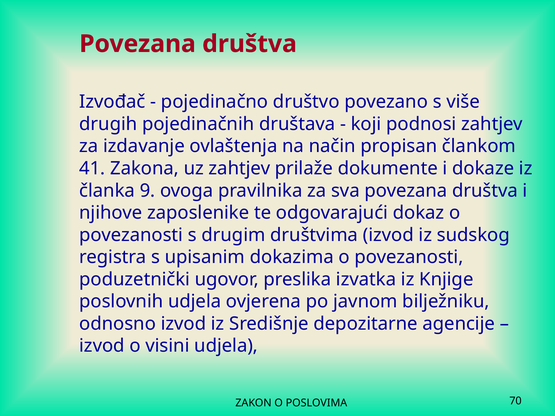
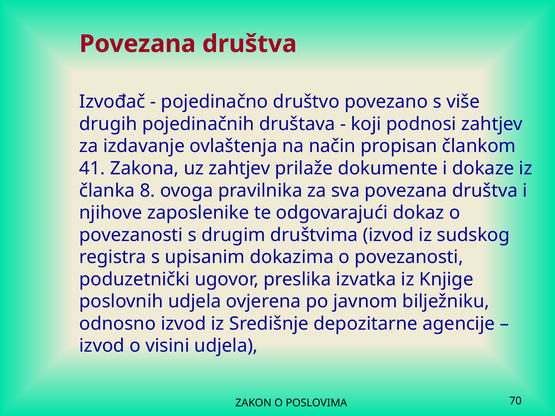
9: 9 -> 8
